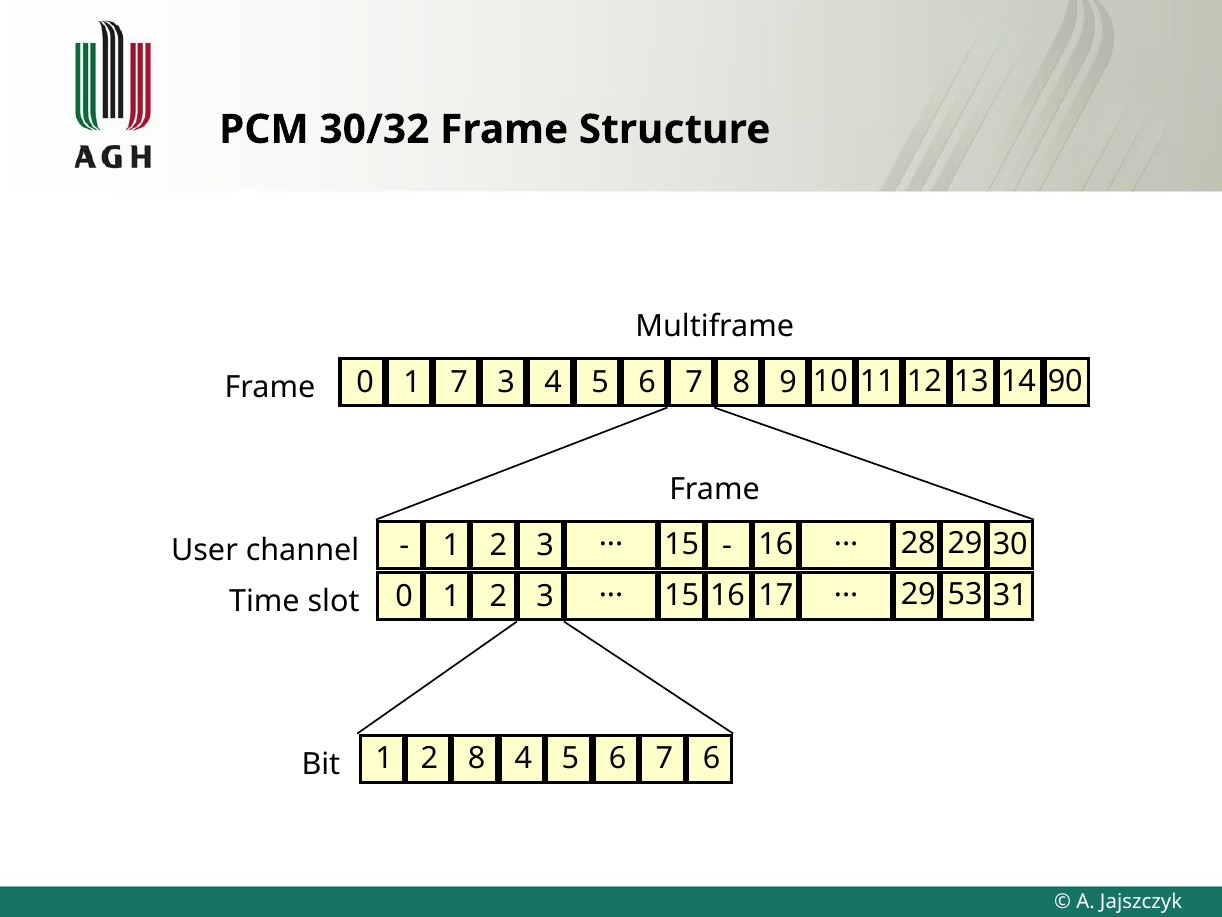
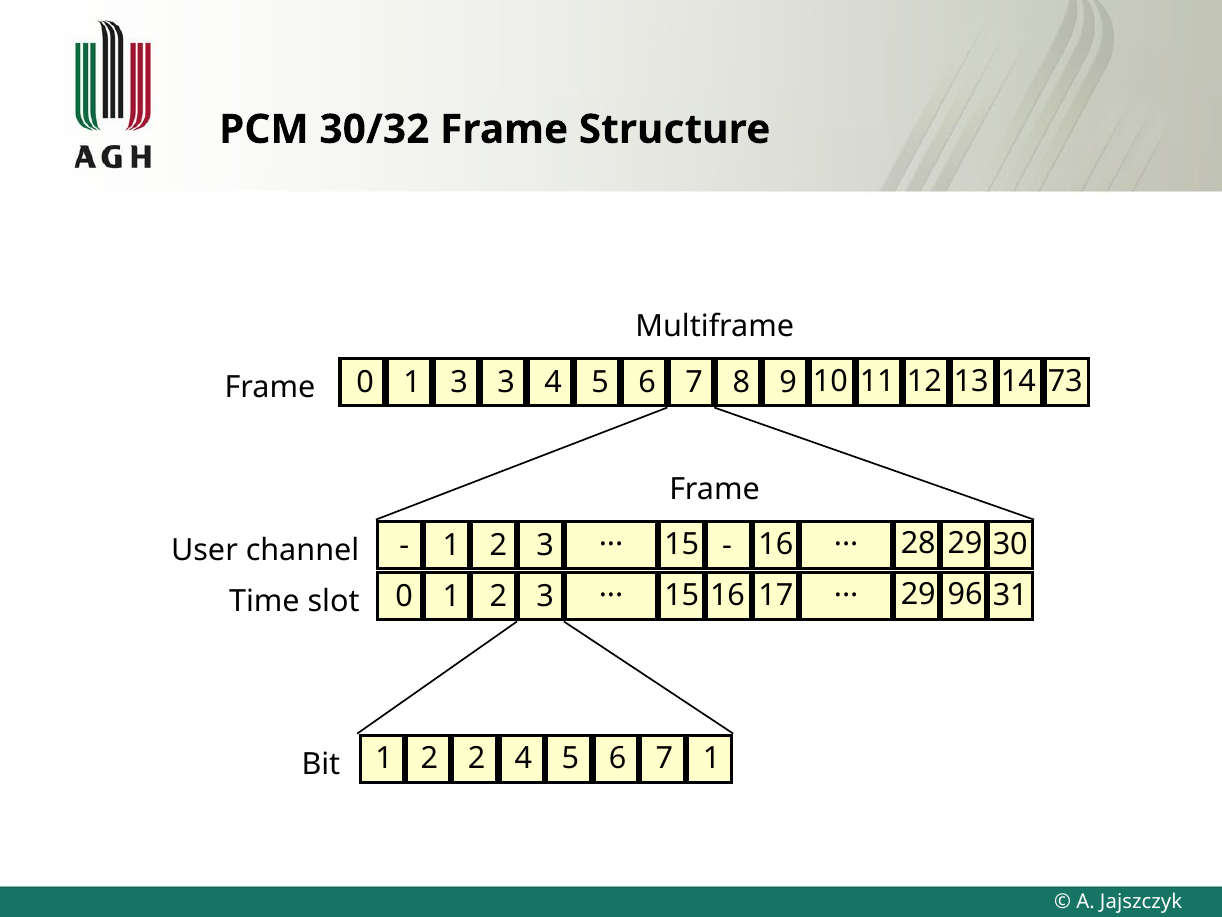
1 7: 7 -> 3
90: 90 -> 73
53: 53 -> 96
2 8: 8 -> 2
7 6: 6 -> 1
